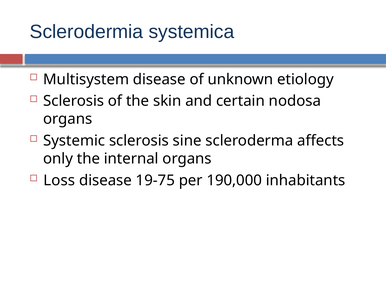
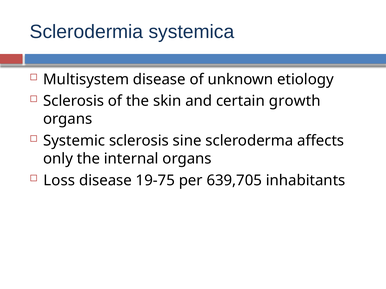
nodosa: nodosa -> growth
190,000: 190,000 -> 639,705
